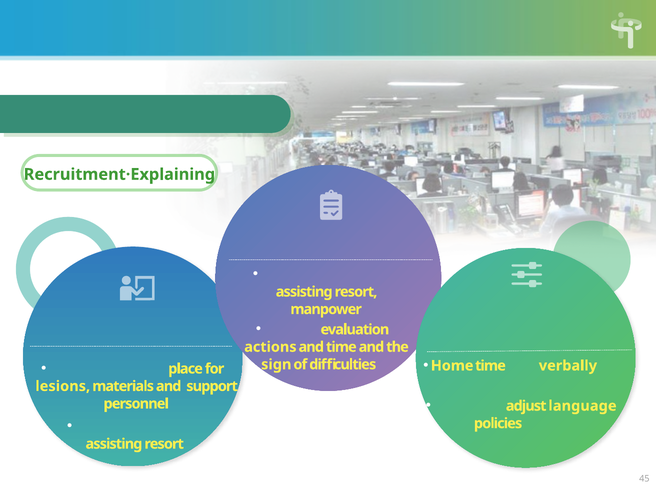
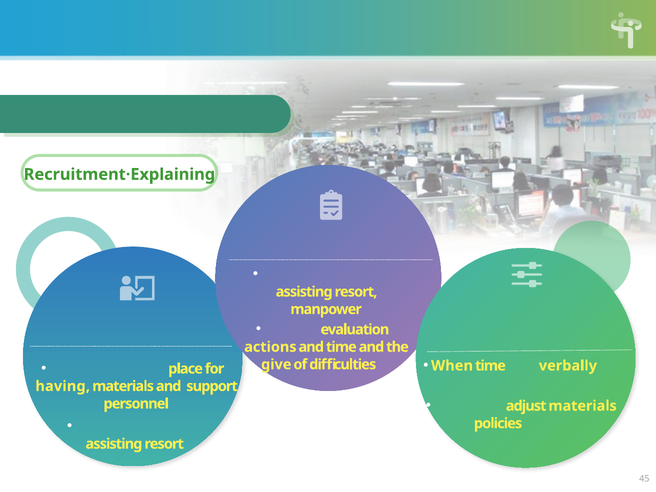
sign: sign -> give
Home: Home -> When
lesions: lesions -> having
adjust language: language -> materials
